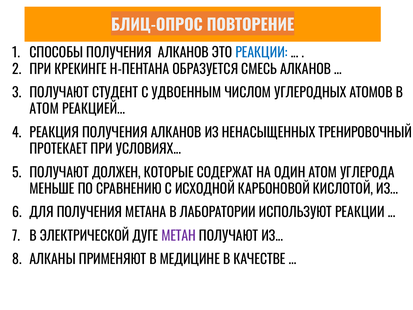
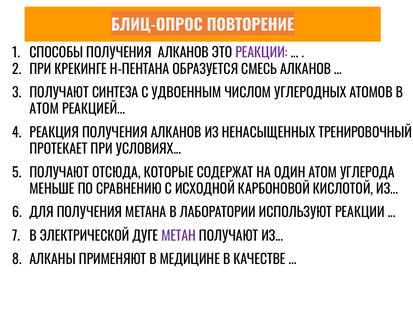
РЕАКЦИИ at (261, 53) colour: blue -> purple
СТУДЕНТ: СТУДЕНТ -> СИНТЕЗА
ДОЛЖЕН: ДОЛЖЕН -> ОТСЮДА
